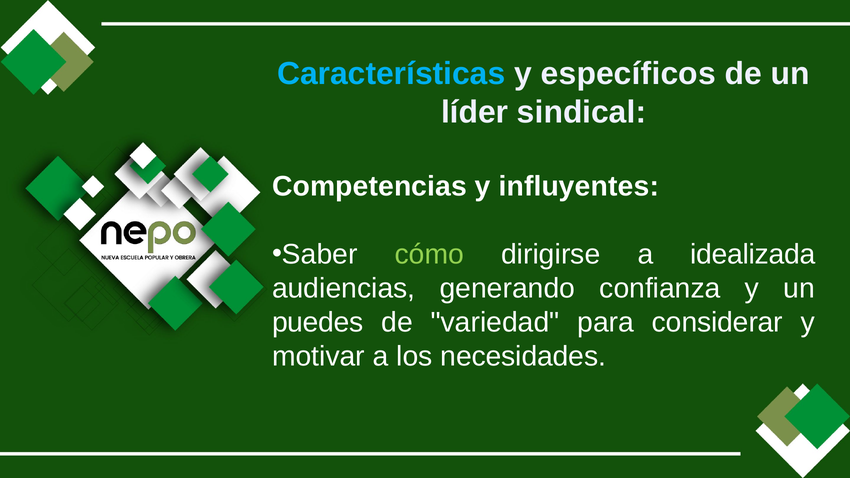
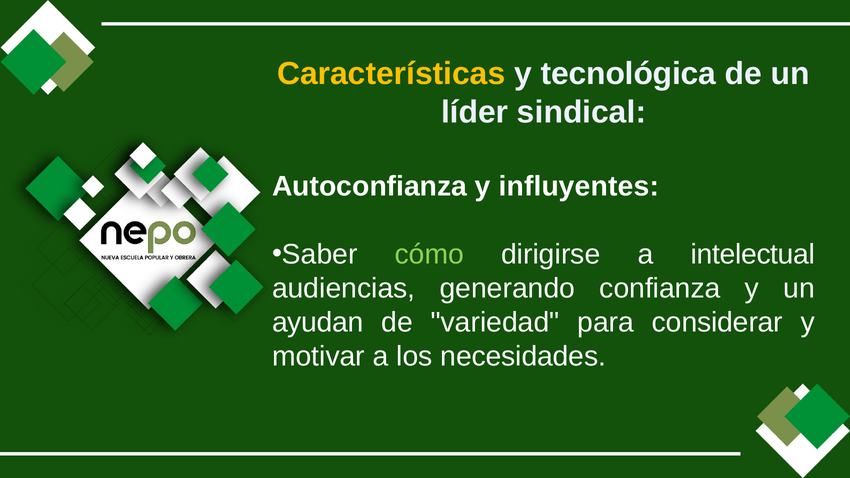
Características colour: light blue -> yellow
específicos: específicos -> tecnológica
Competencias: Competencias -> Autoconfianza
idealizada: idealizada -> intelectual
puedes: puedes -> ayudan
